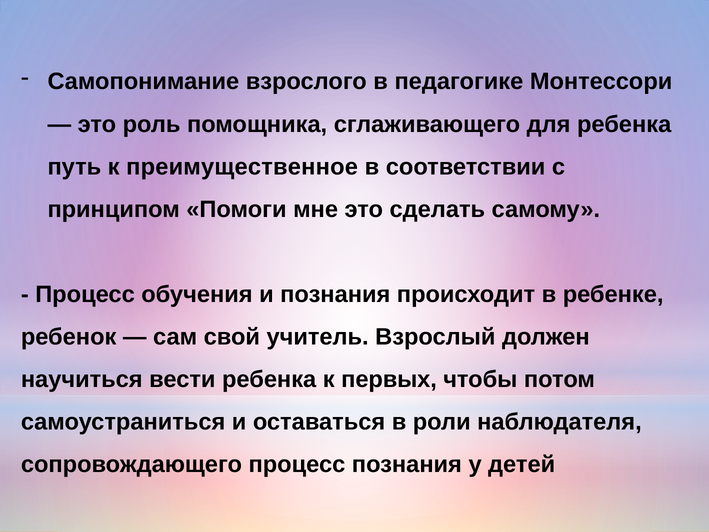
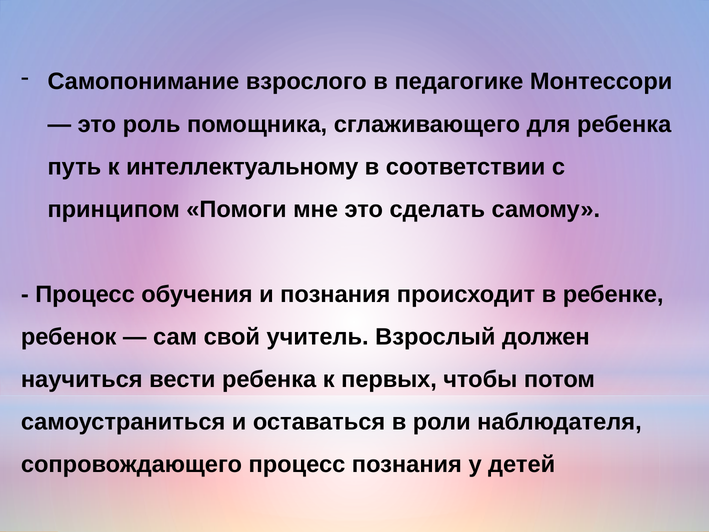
преимущественное: преимущественное -> интеллектуальному
